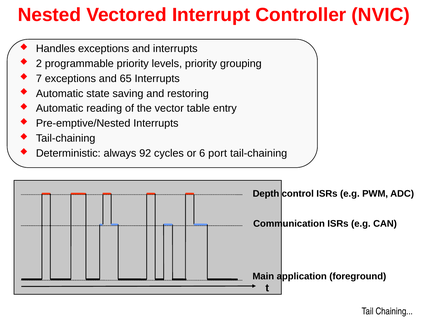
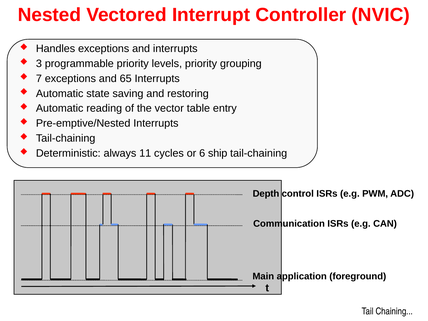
2: 2 -> 3
92: 92 -> 11
port: port -> ship
